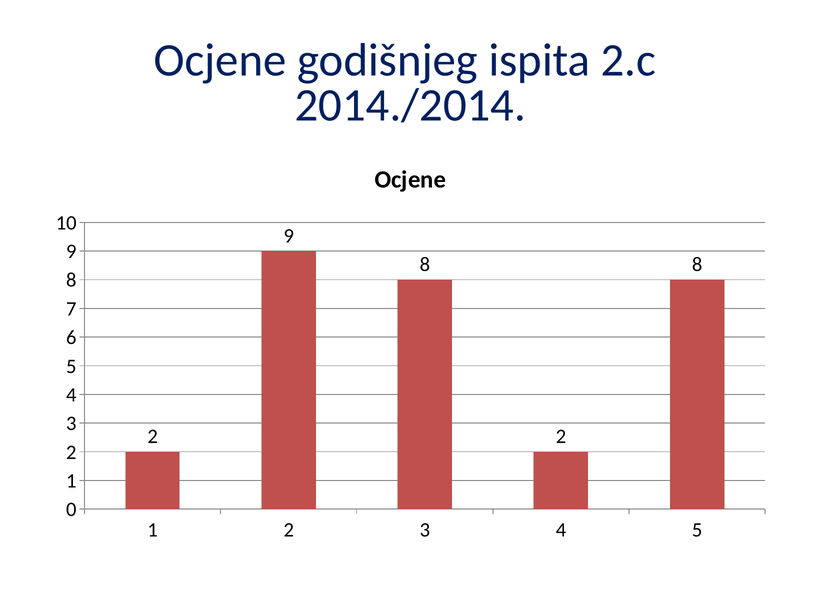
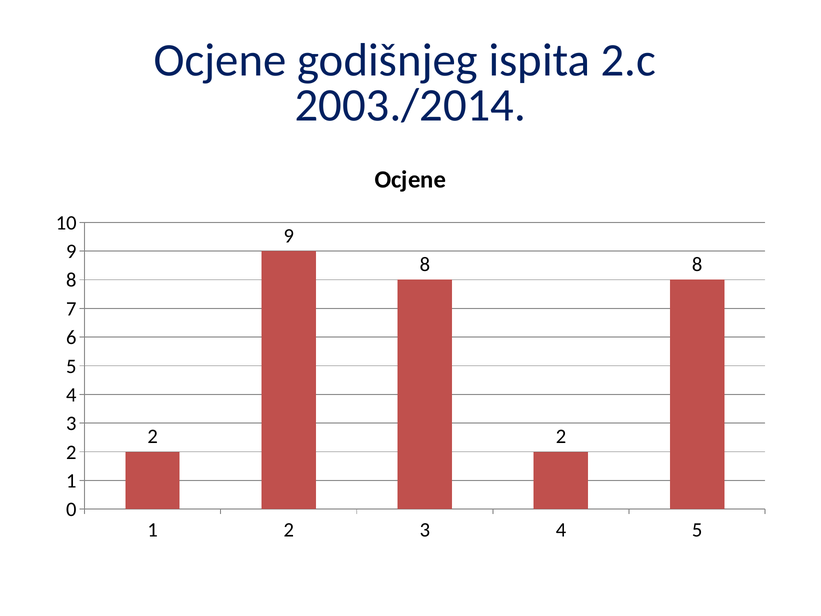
2014./2014: 2014./2014 -> 2003./2014
